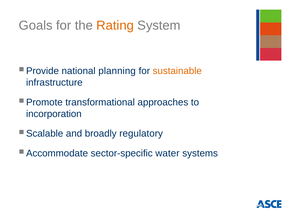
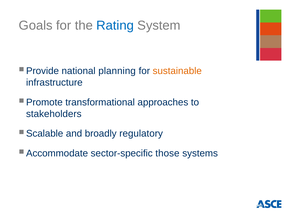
Rating colour: orange -> blue
incorporation: incorporation -> stakeholders
water: water -> those
